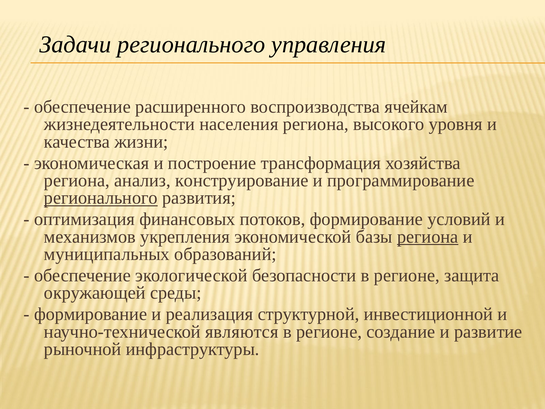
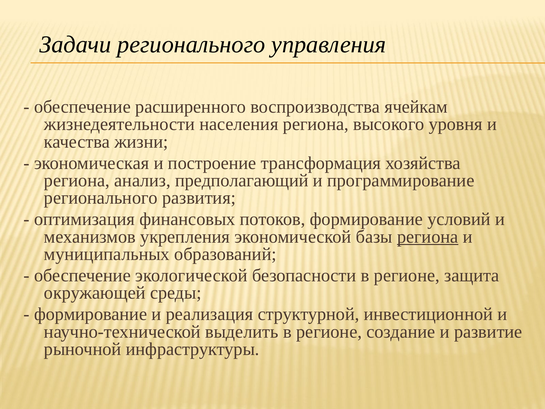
конструирование: конструирование -> предполагающий
регионального at (101, 198) underline: present -> none
являются: являются -> выделить
